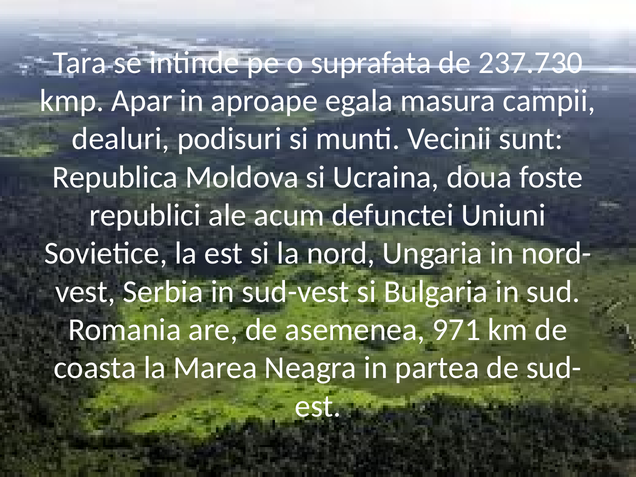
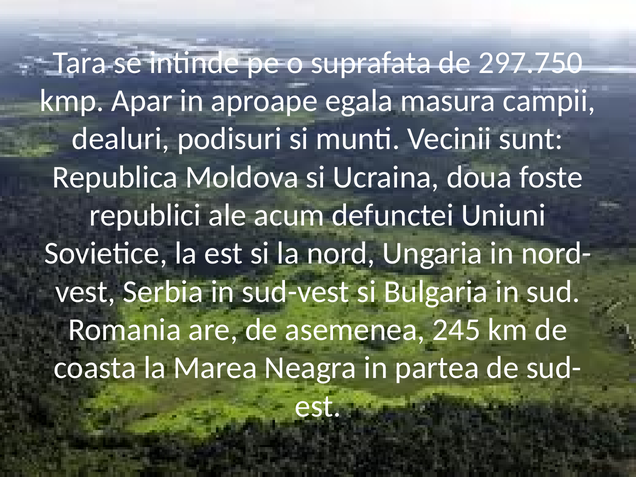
237.730: 237.730 -> 297.750
971: 971 -> 245
